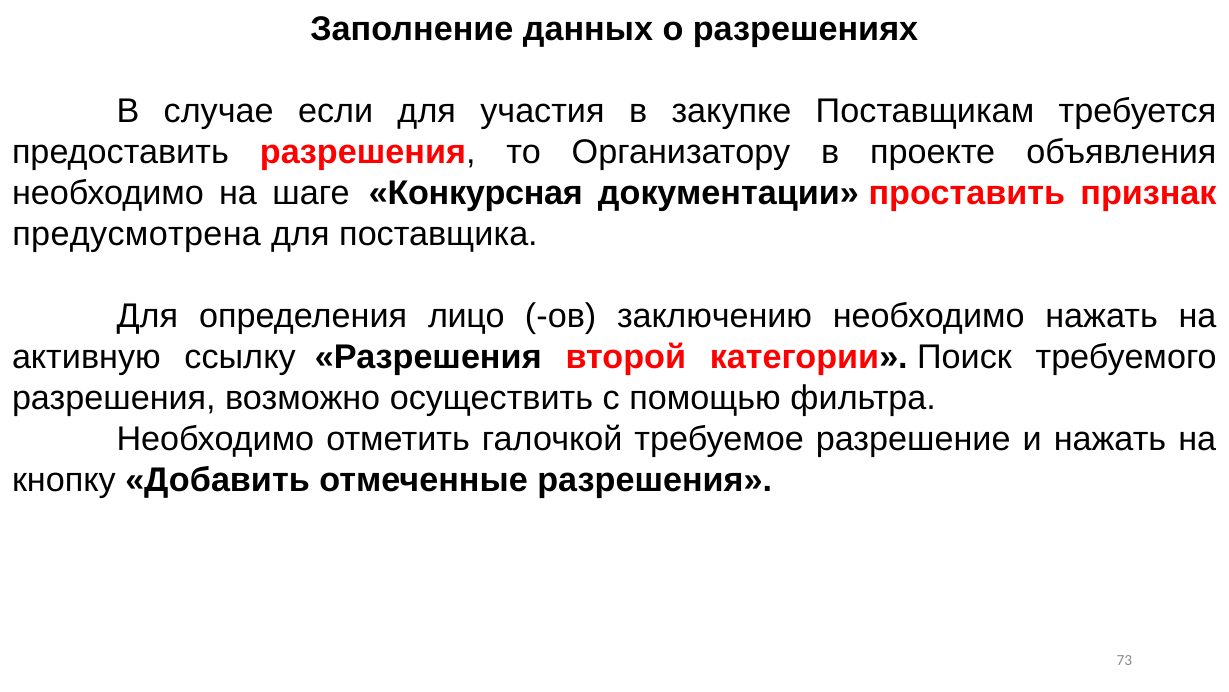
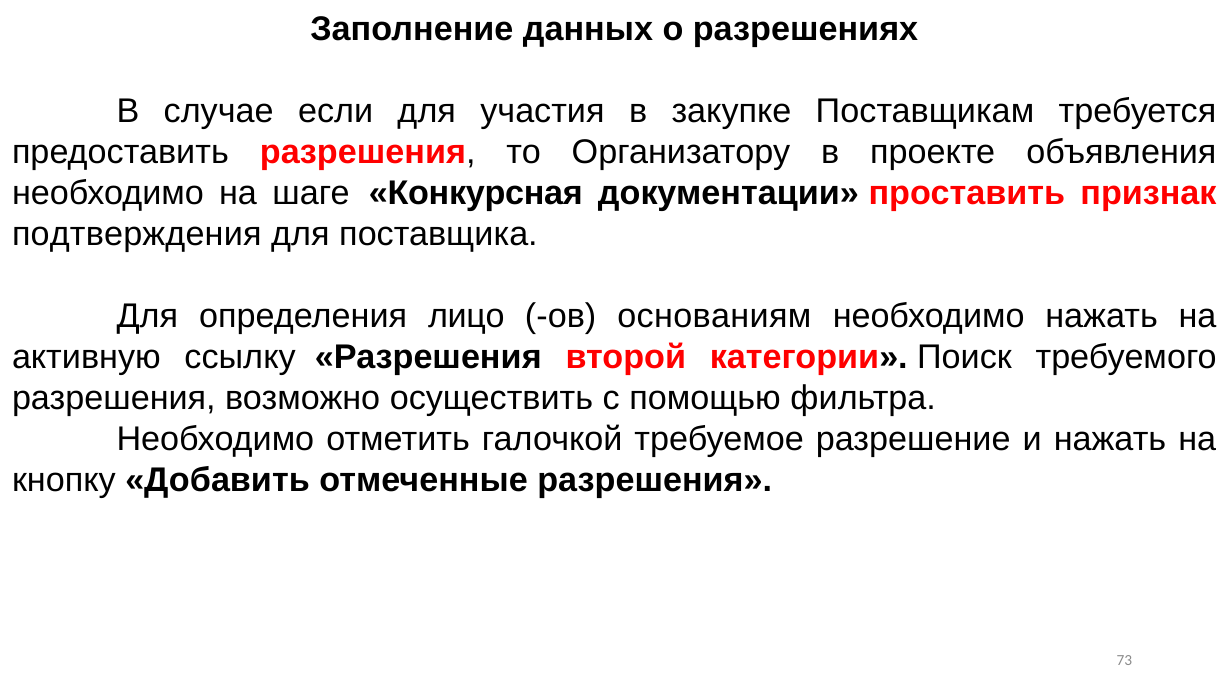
предусмотрена: предусмотрена -> подтверждения
заключению: заключению -> основаниям
